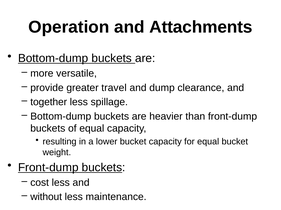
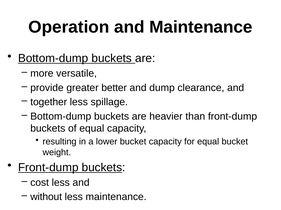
and Attachments: Attachments -> Maintenance
travel: travel -> better
